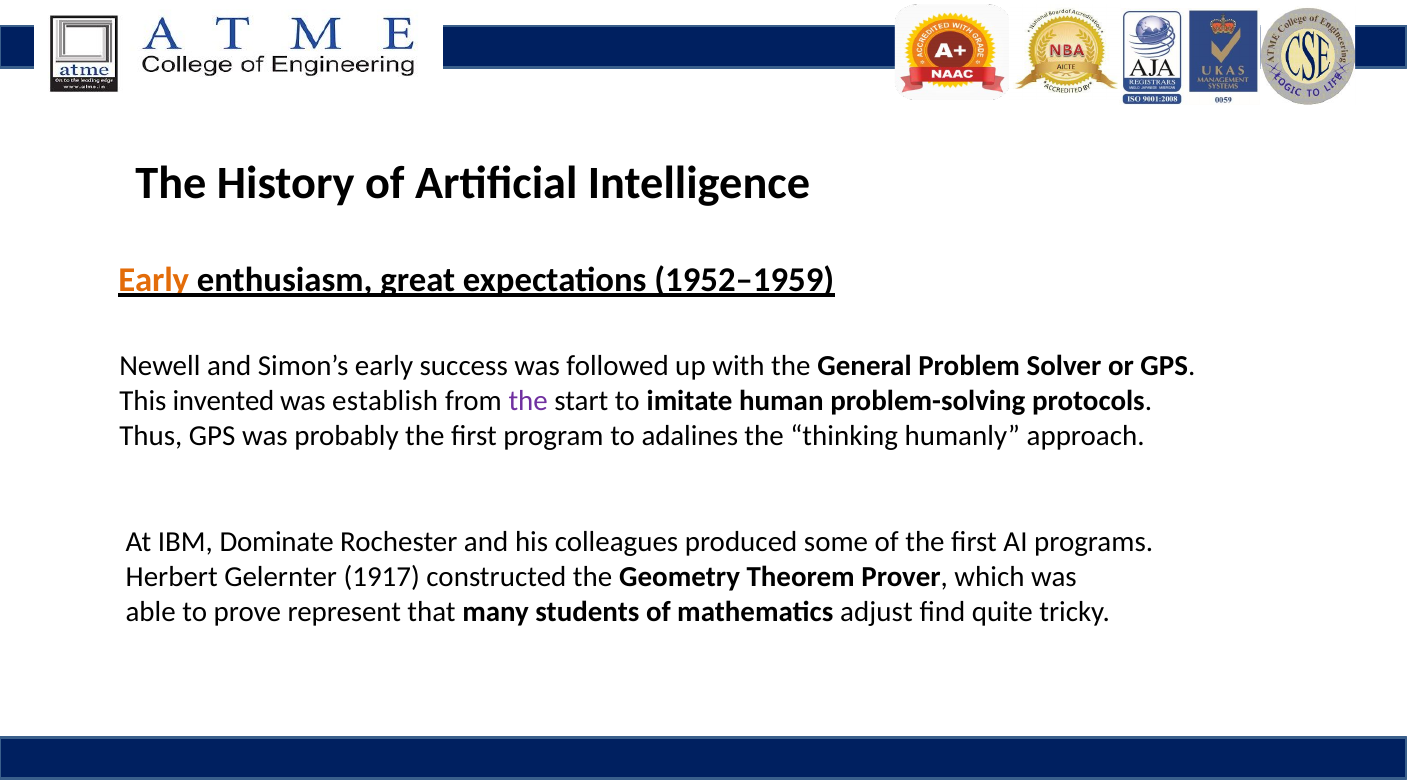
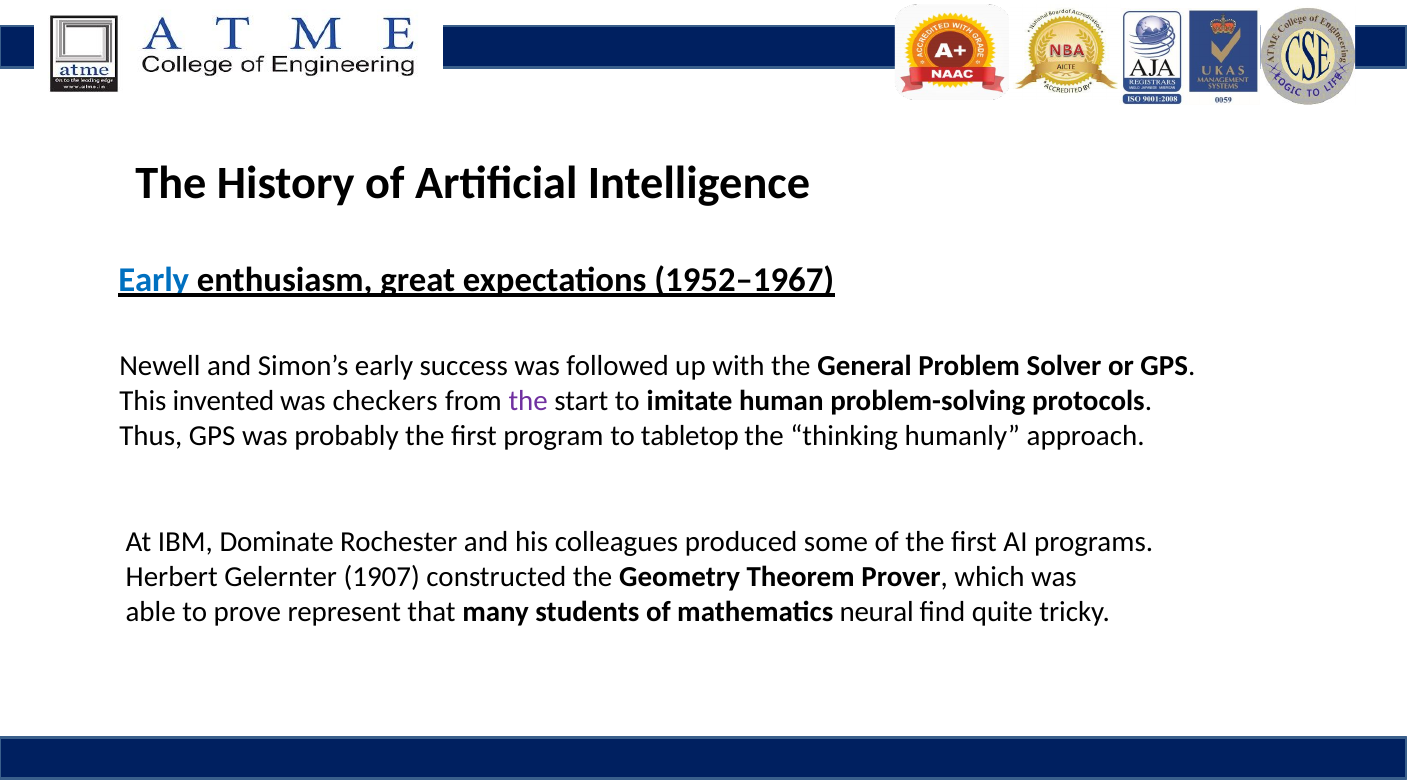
Early at (154, 280) colour: orange -> blue
1952–1959: 1952–1959 -> 1952–1967
establish: establish -> checkers
adalines: adalines -> tabletop
1917: 1917 -> 1907
adjust: adjust -> neural
